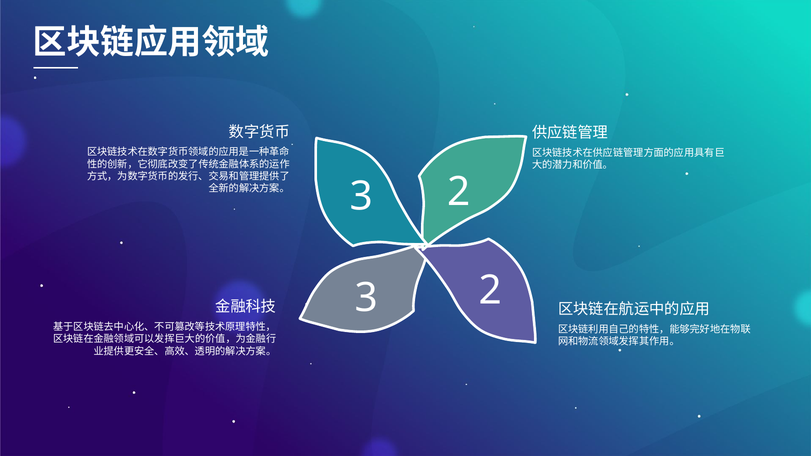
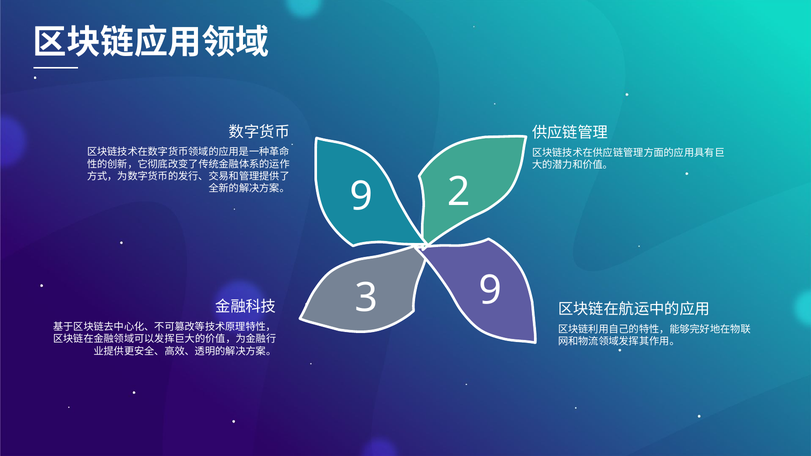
3 at (361, 196): 3 -> 9
3 2: 2 -> 9
